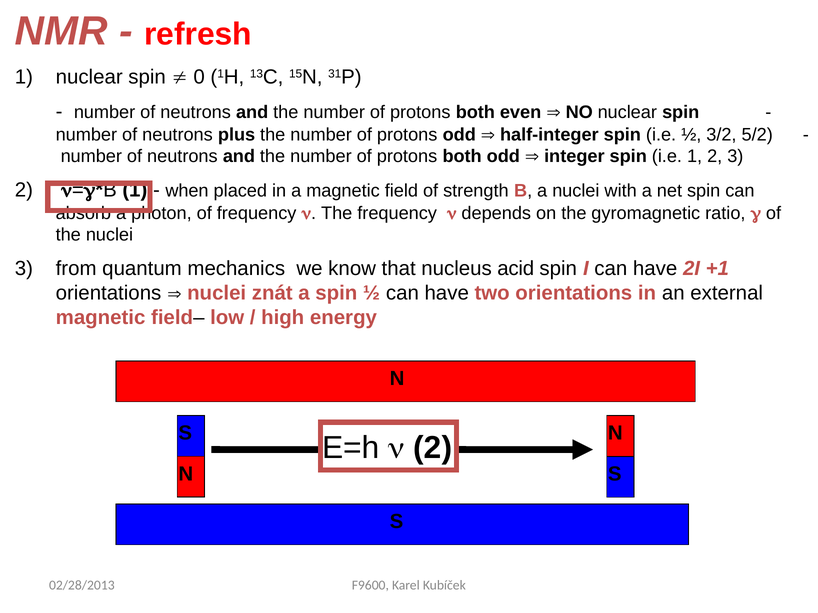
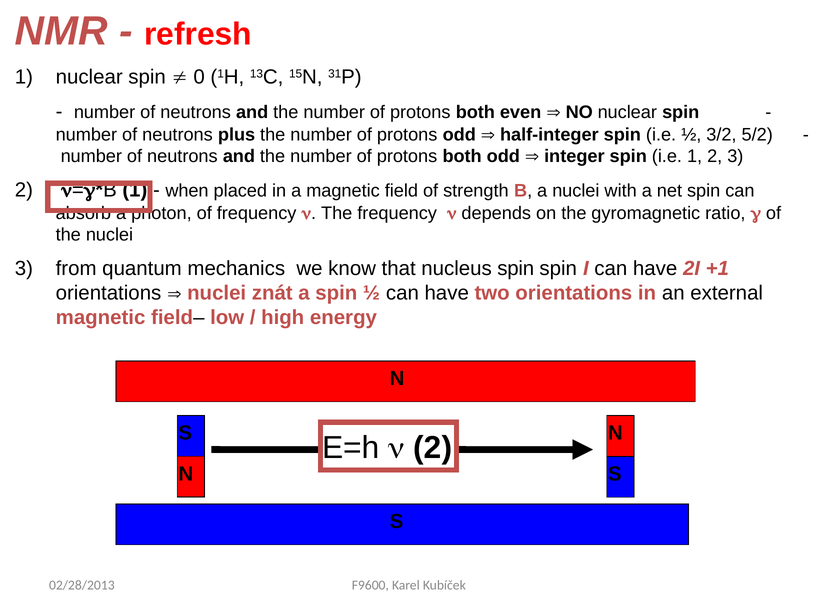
nucleus acid: acid -> spin
